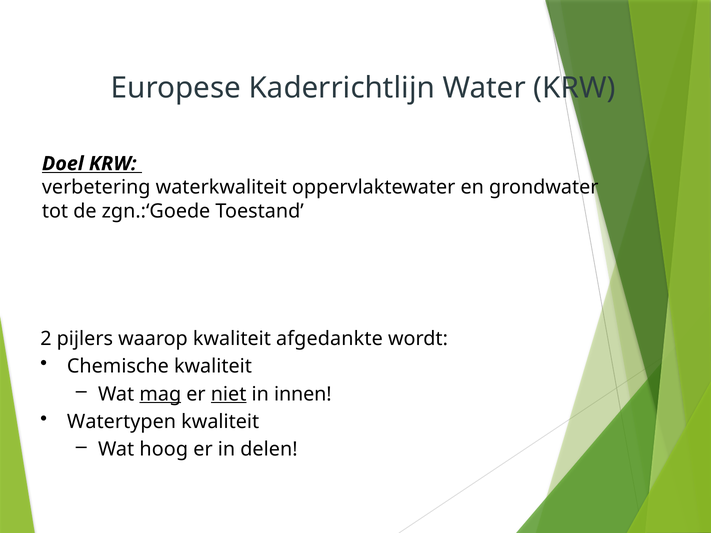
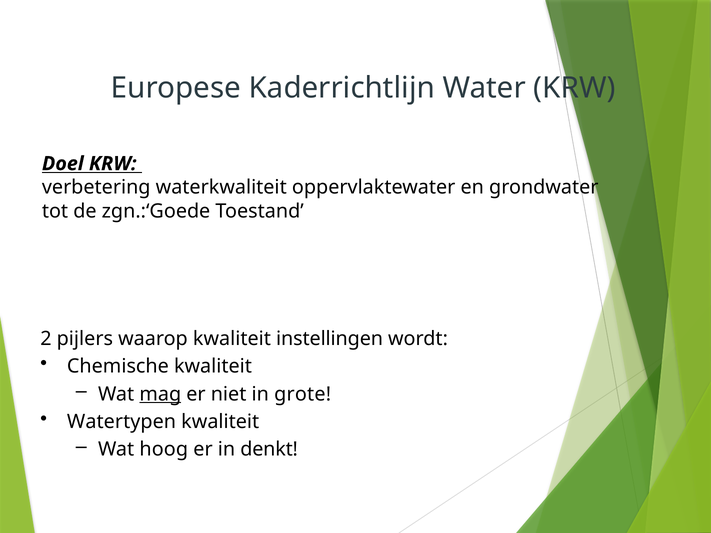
afgedankte: afgedankte -> instellingen
niet underline: present -> none
innen: innen -> grote
delen: delen -> denkt
